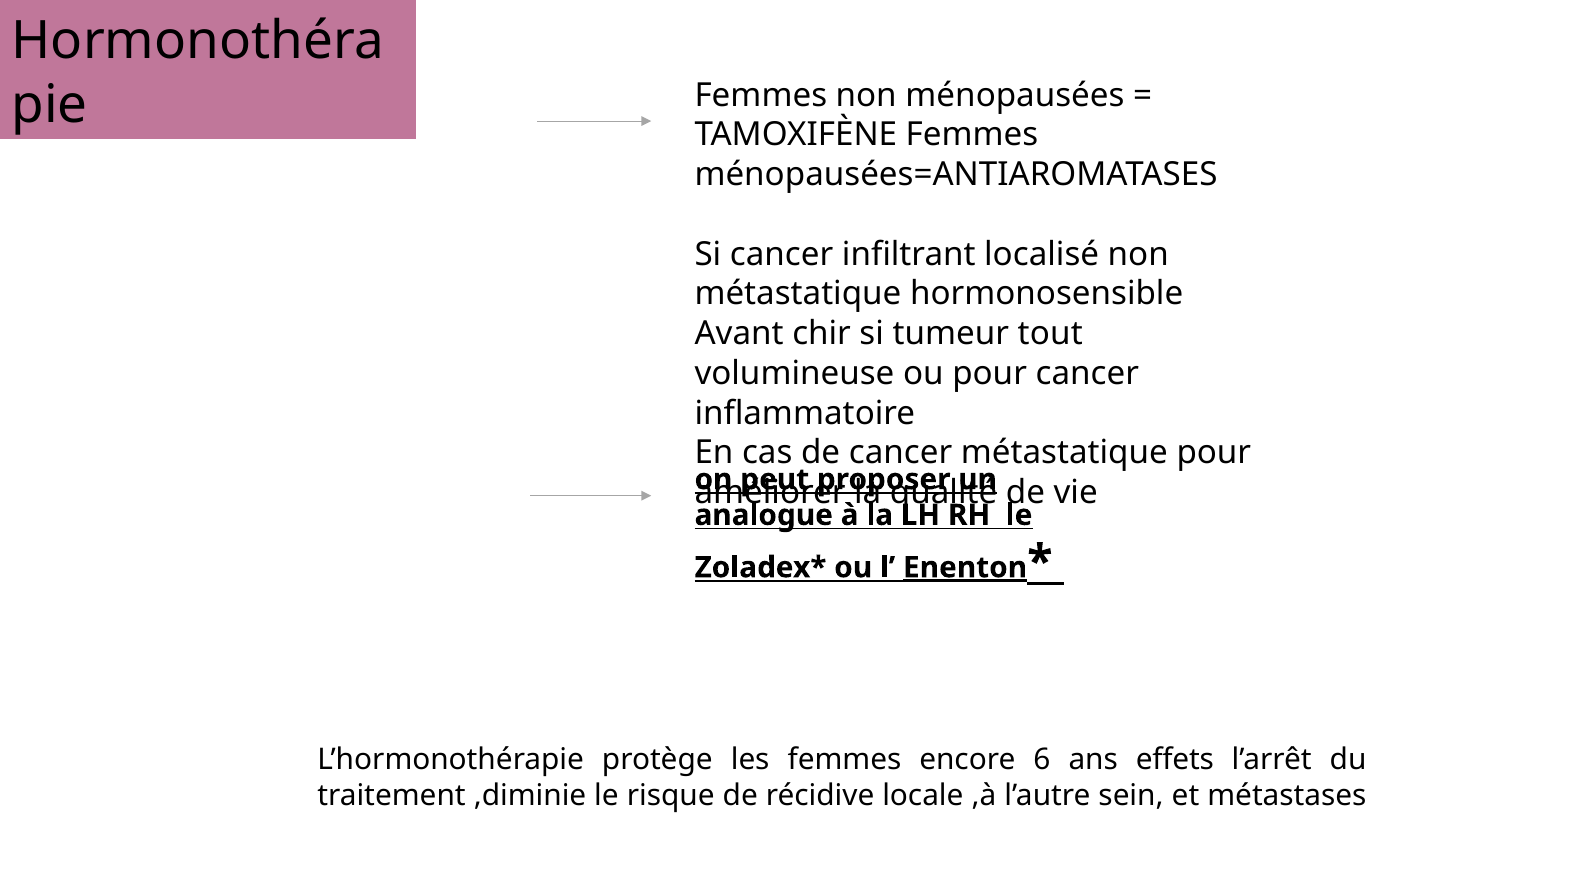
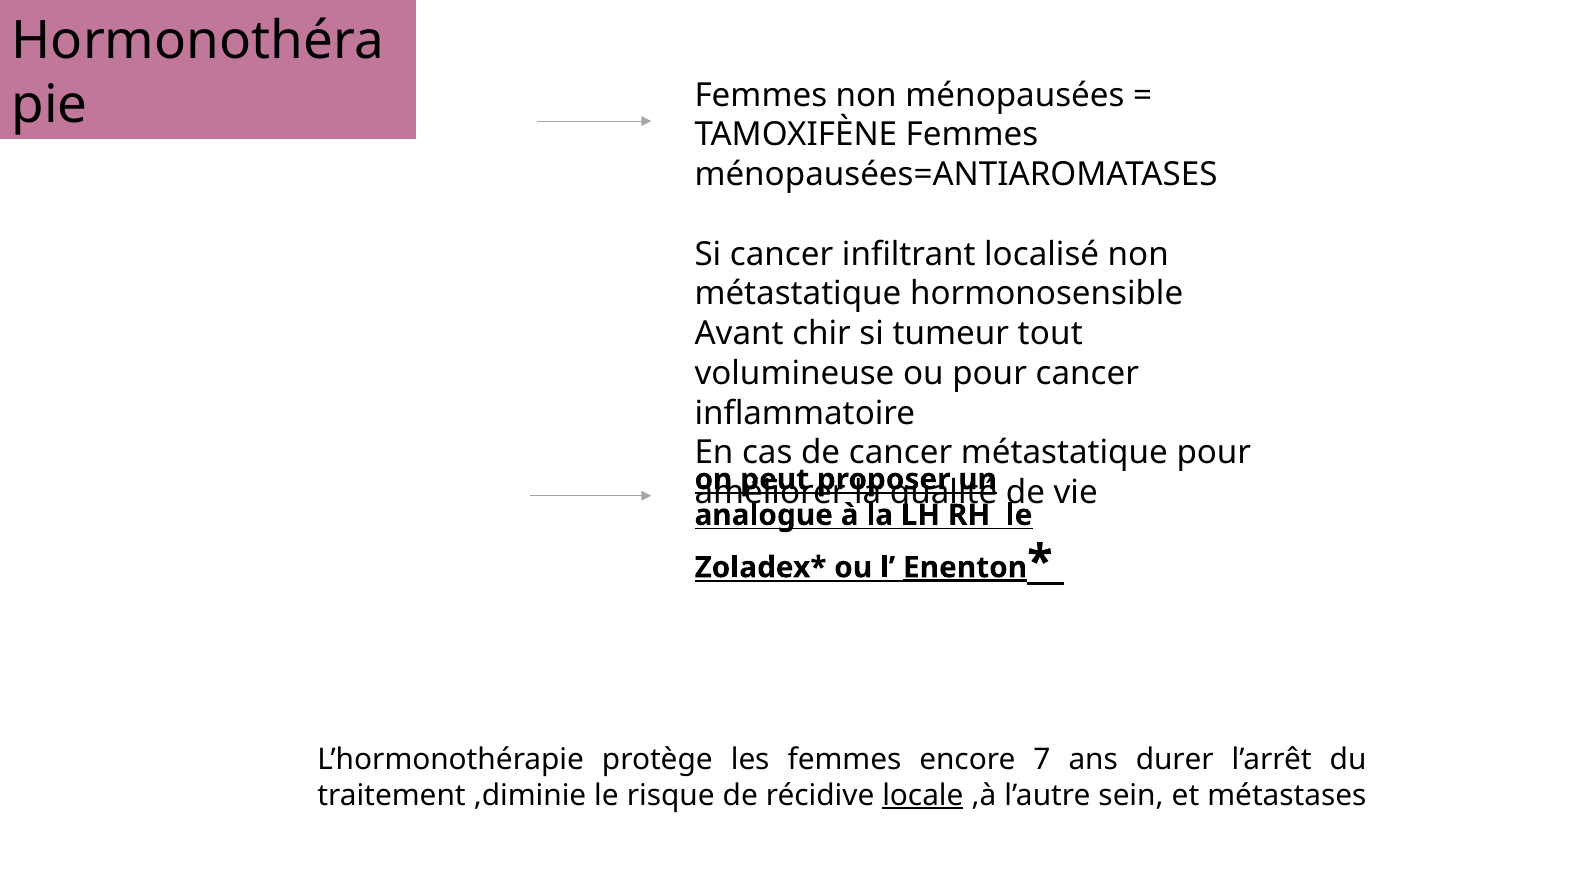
6: 6 -> 7
effets: effets -> durer
locale underline: none -> present
